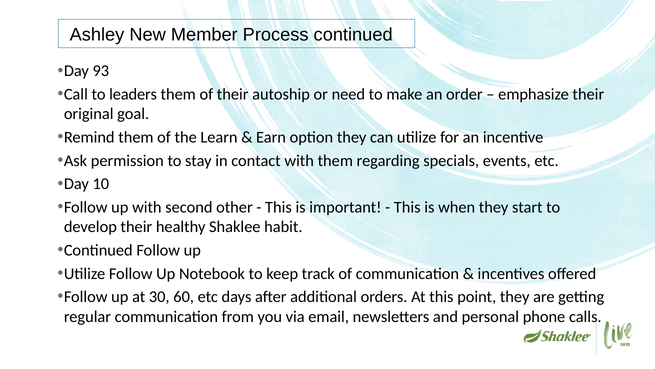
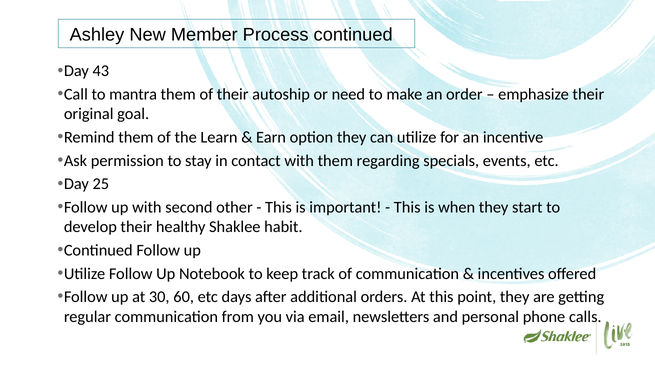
93: 93 -> 43
leaders: leaders -> mantra
10: 10 -> 25
